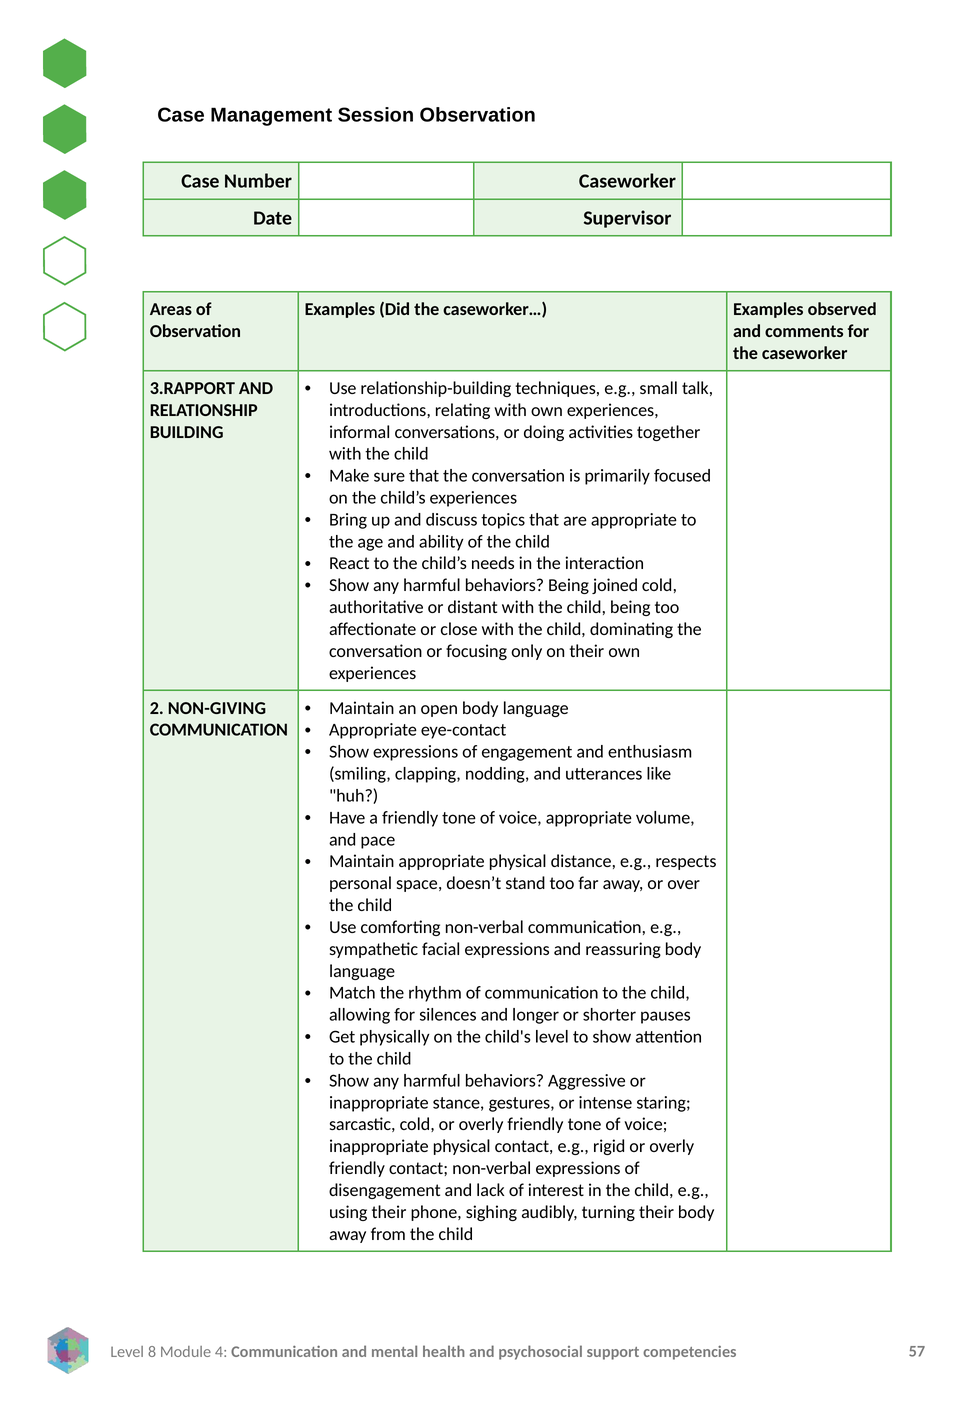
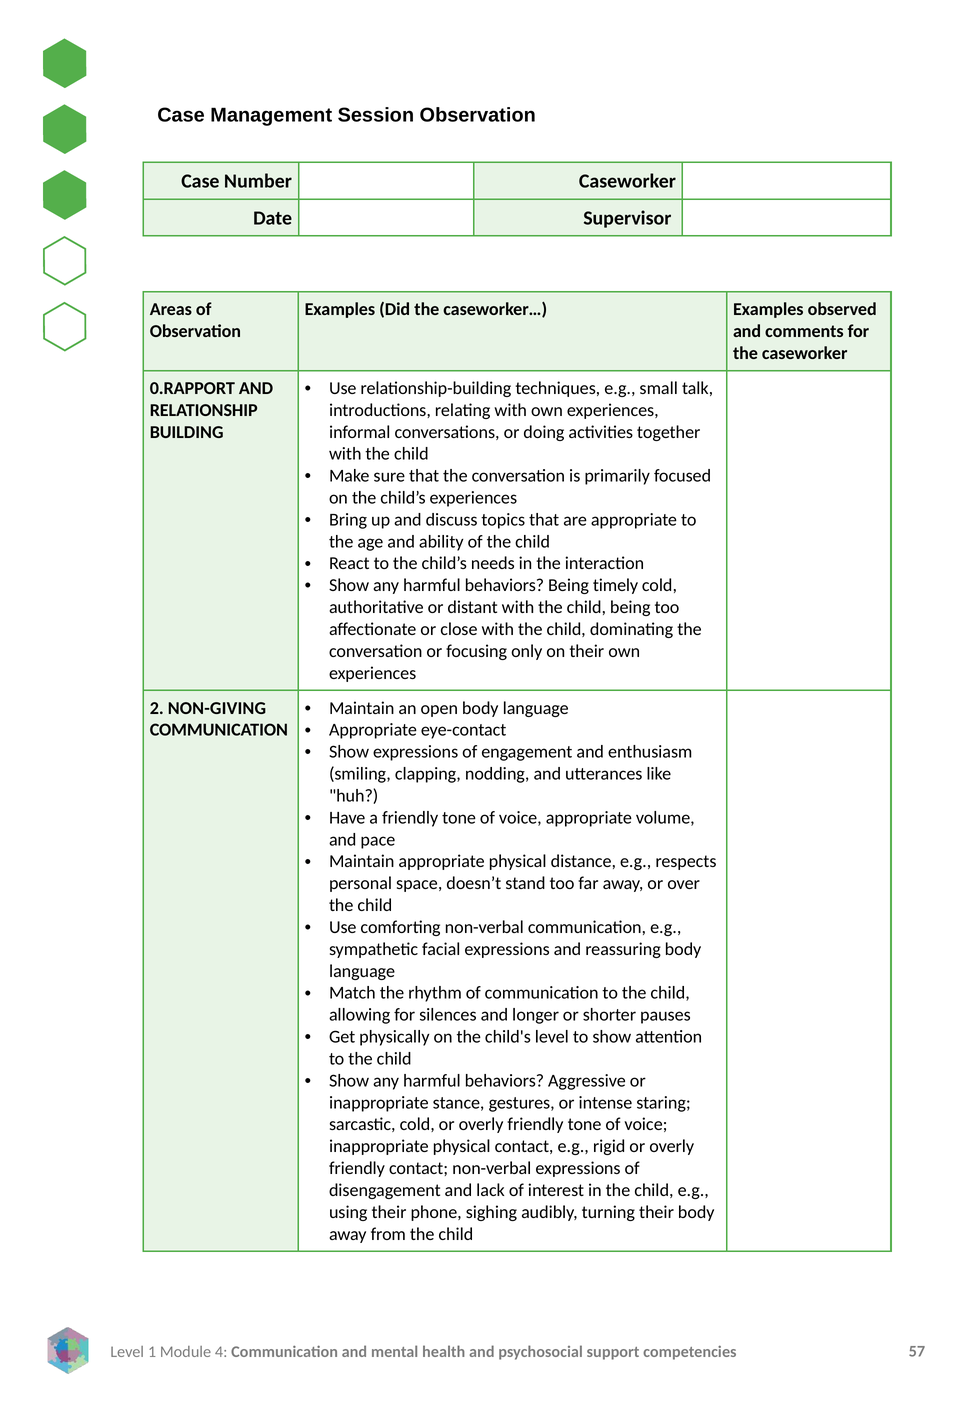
3.RAPPORT: 3.RAPPORT -> 0.RAPPORT
joined: joined -> timely
8: 8 -> 1
